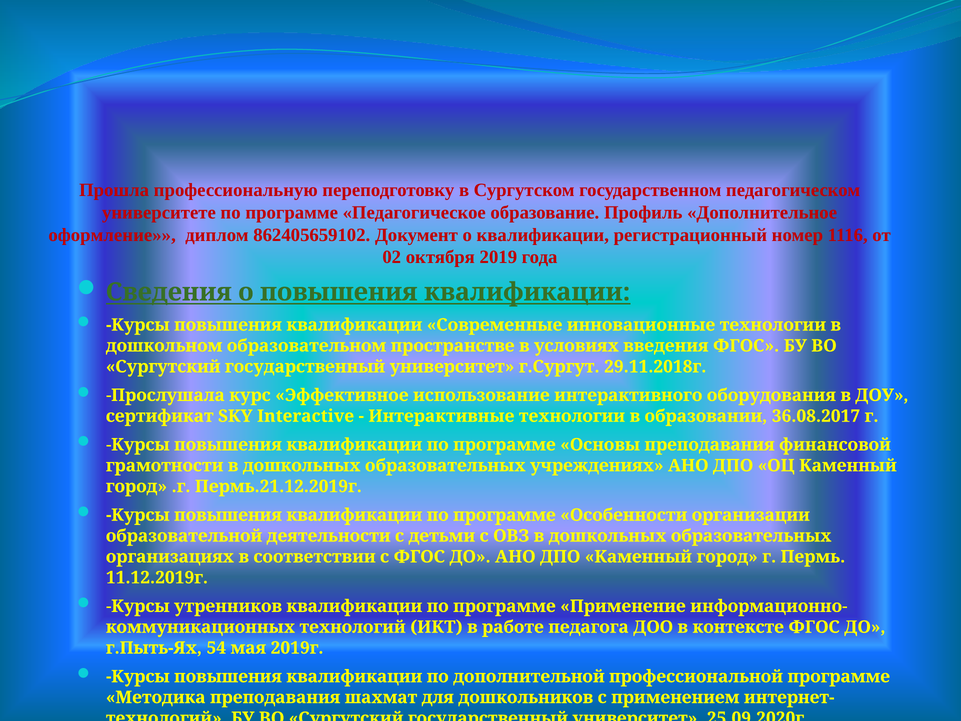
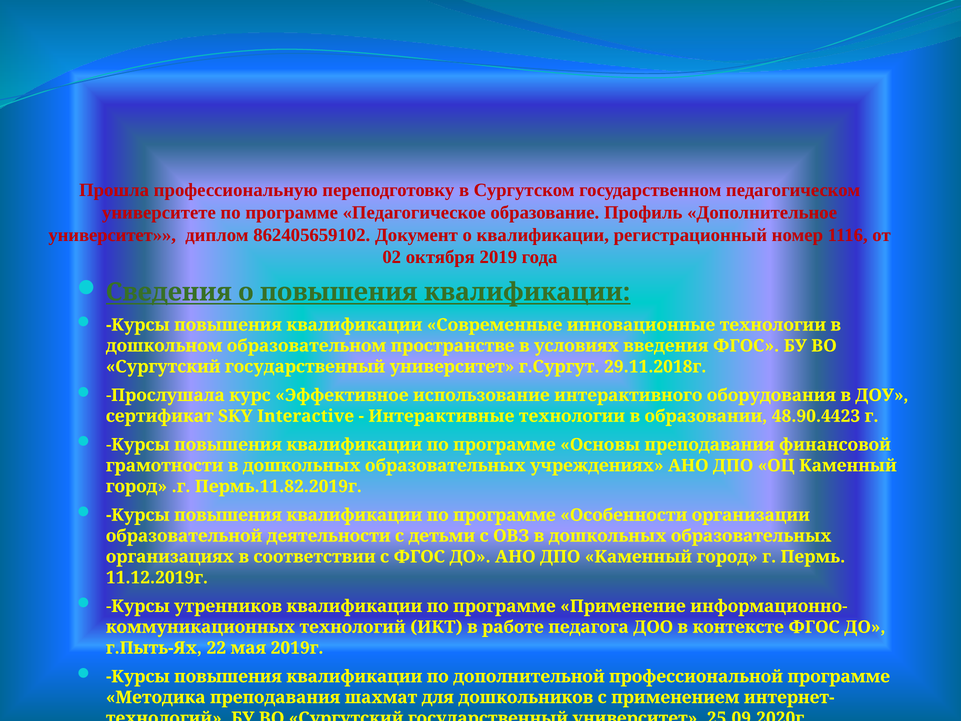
оформление at (112, 235): оформление -> университет
36.08.2017: 36.08.2017 -> 48.90.4423
Пермь.21.12.2019г: Пермь.21.12.2019г -> Пермь.11.82.2019г
54: 54 -> 22
